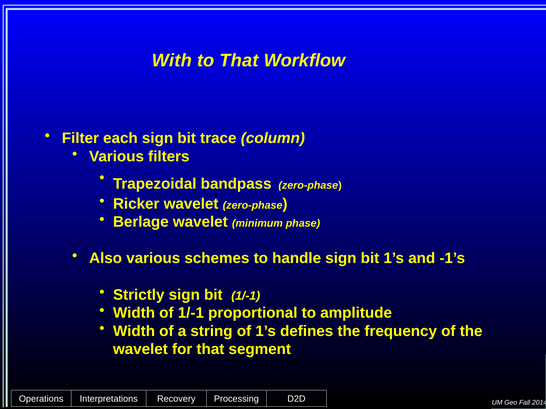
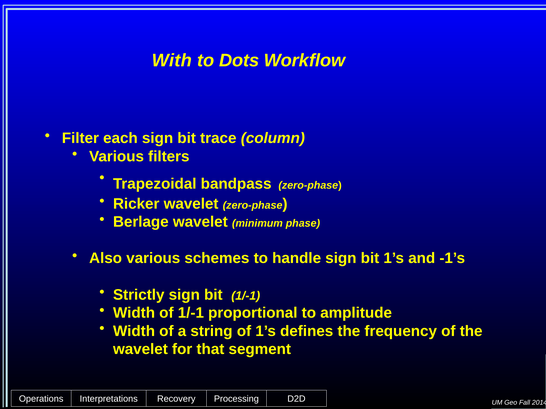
to That: That -> Dots
